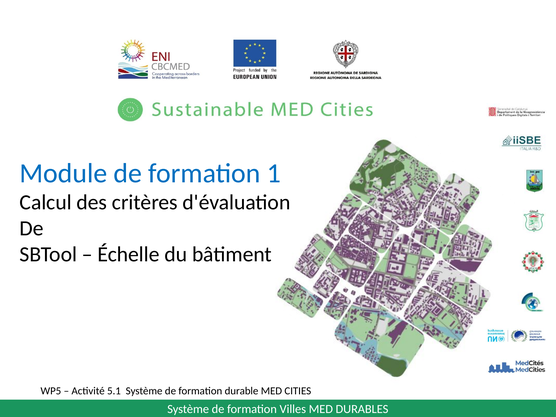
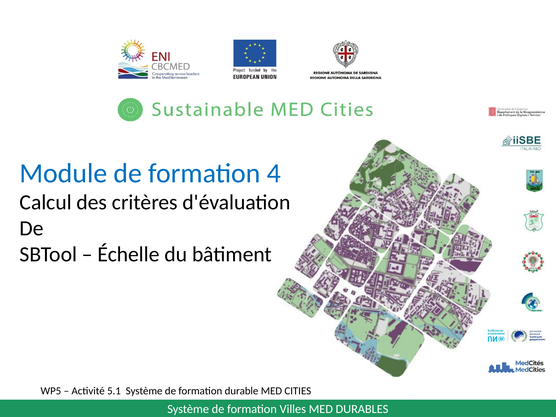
1: 1 -> 4
